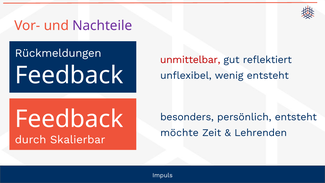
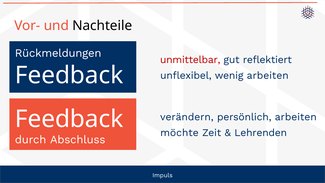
Nachteile colour: purple -> black
wenig entsteht: entsteht -> arbeiten
besonders: besonders -> verändern
persönlich entsteht: entsteht -> arbeiten
Skalierbar: Skalierbar -> Abschluss
